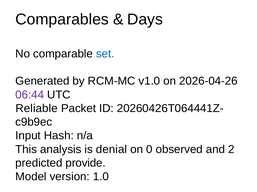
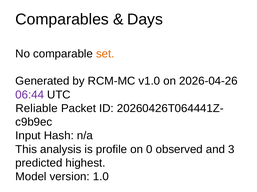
set colour: blue -> orange
denial: denial -> profile
2: 2 -> 3
provide: provide -> highest
